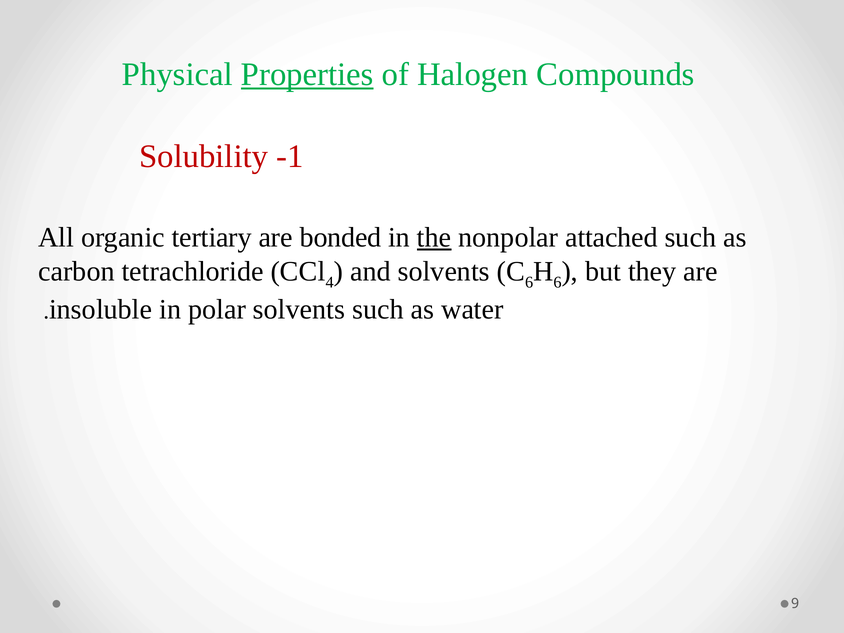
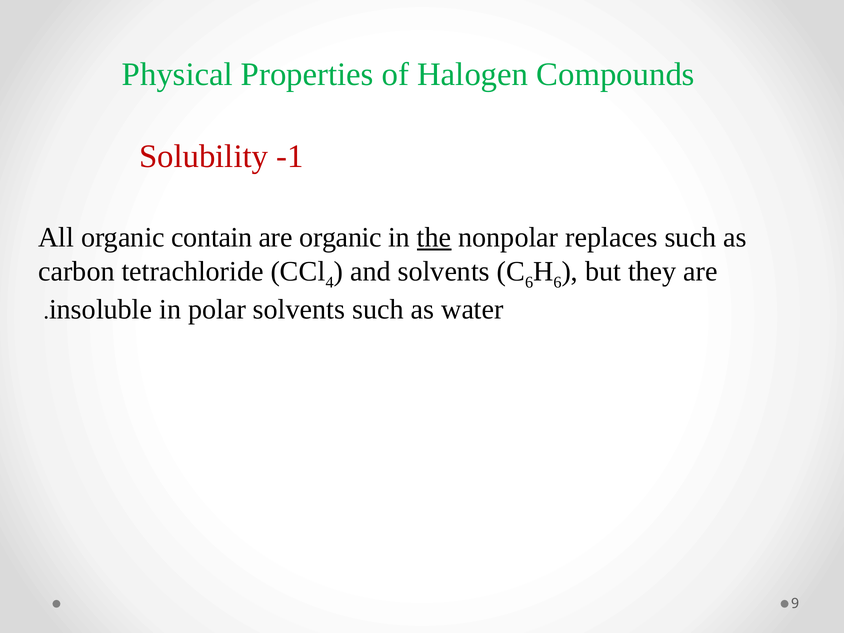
Properties underline: present -> none
tertiary: tertiary -> contain
are bonded: bonded -> organic
attached: attached -> replaces
